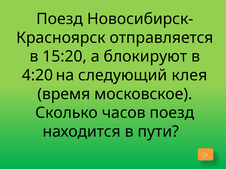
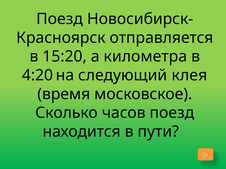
блокируют: блокируют -> километра
